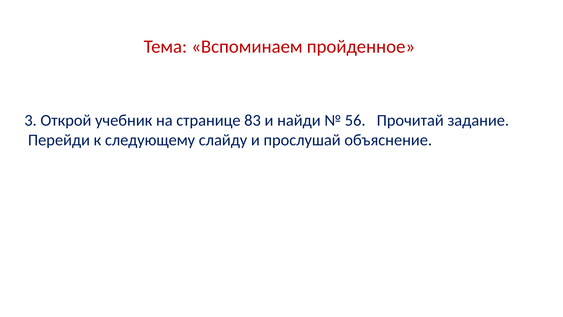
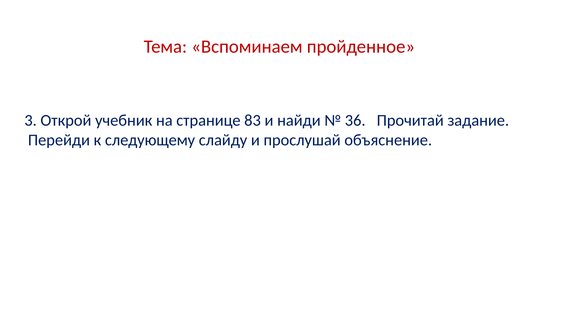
56: 56 -> 36
